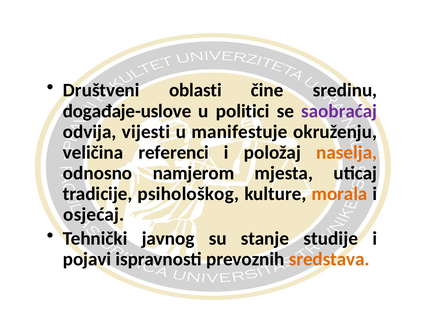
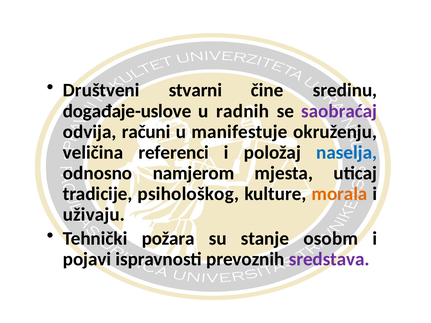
oblasti: oblasti -> stvarni
politici: politici -> radnih
vijesti: vijesti -> računi
naselja colour: orange -> blue
osjećaj: osjećaj -> uživaju
javnog: javnog -> požara
studije: studije -> osobm
sredstava colour: orange -> purple
